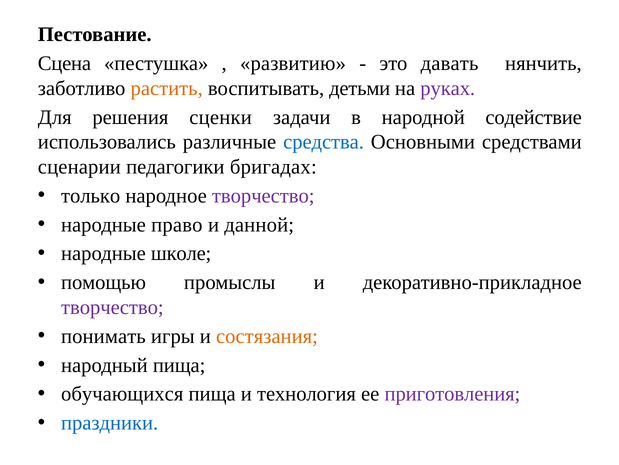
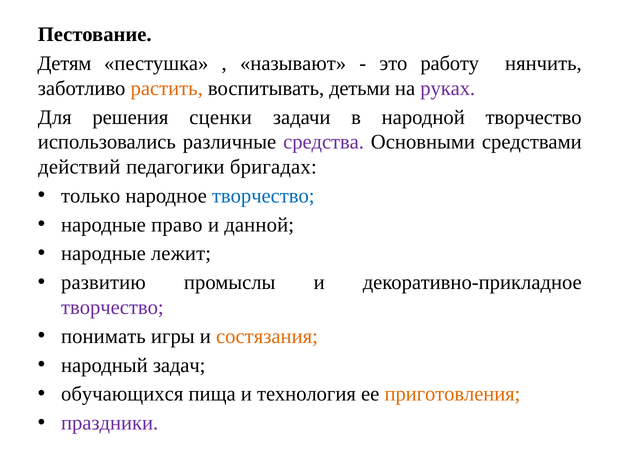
Сцена: Сцена -> Детям
развитию: развитию -> называют
давать: давать -> работу
народной содействие: содействие -> творчество
средства colour: blue -> purple
сценарии: сценарии -> действий
творчество at (263, 195) colour: purple -> blue
школе: школе -> лежит
помощью: помощью -> развитию
народный пища: пища -> задач
приготовления colour: purple -> orange
праздники colour: blue -> purple
